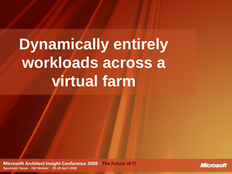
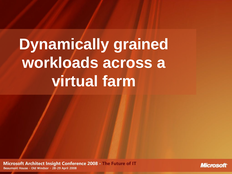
entirely: entirely -> grained
